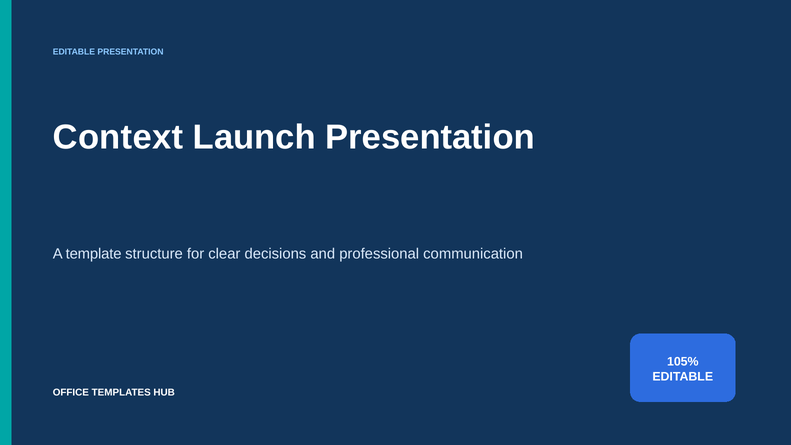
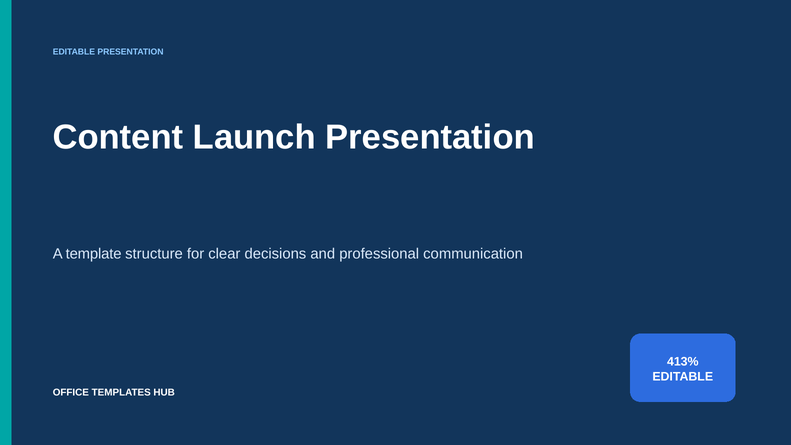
Context: Context -> Content
105%: 105% -> 413%
